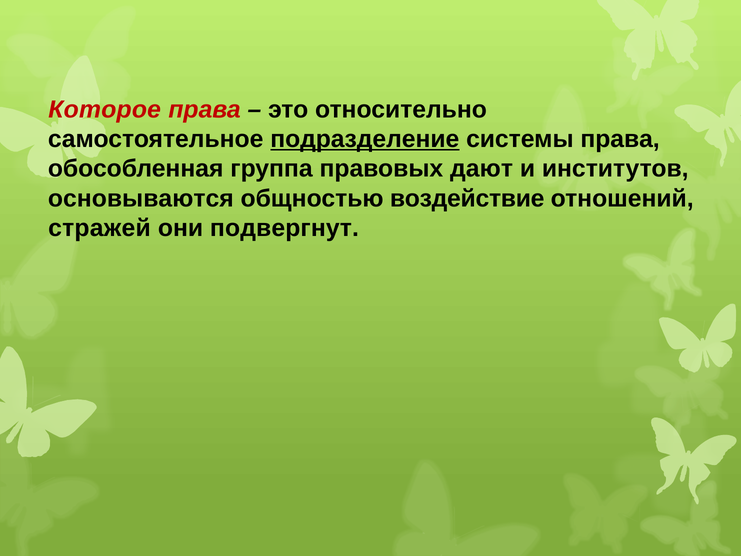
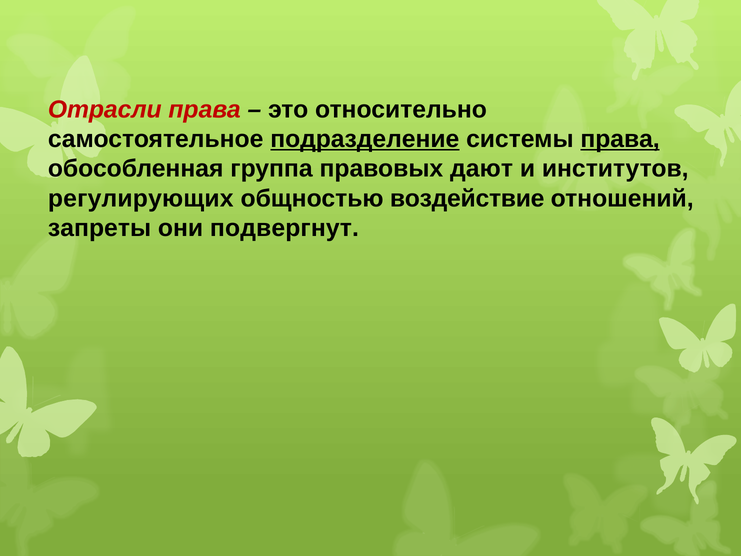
Которое: Которое -> Отрасли
права at (620, 139) underline: none -> present
основываются: основываются -> регулирующих
стражей: стражей -> запреты
